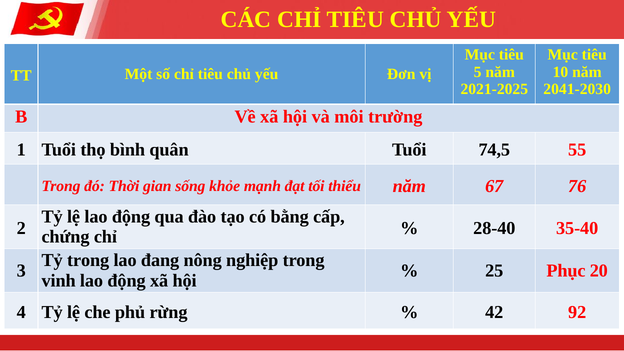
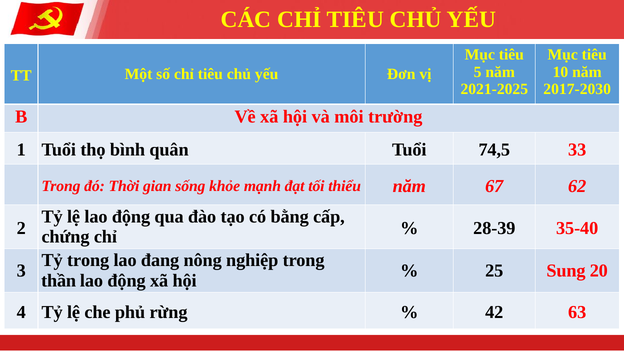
2041-2030: 2041-2030 -> 2017-2030
55: 55 -> 33
76: 76 -> 62
28-40: 28-40 -> 28-39
Phục: Phục -> Sung
vinh: vinh -> thần
92: 92 -> 63
